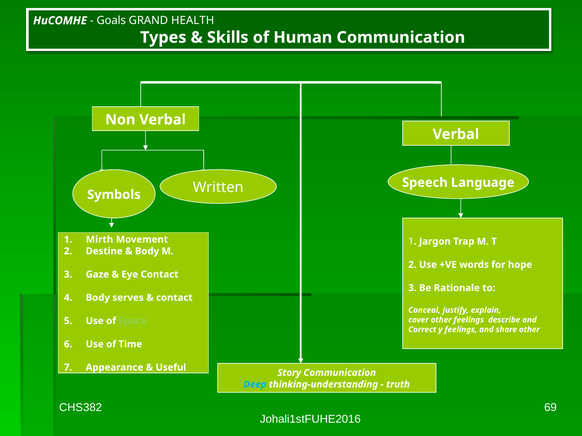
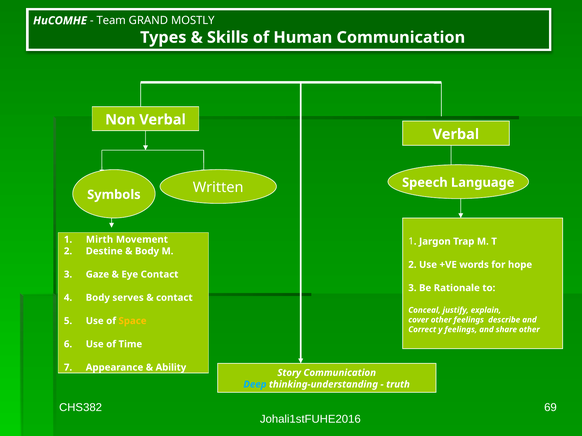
Goals: Goals -> Team
HEALTH: HEALTH -> MOSTLY
Space colour: light green -> yellow
Useful: Useful -> Ability
